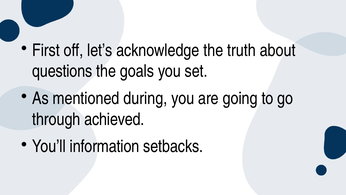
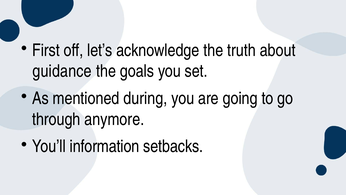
questions: questions -> guidance
achieved: achieved -> anymore
